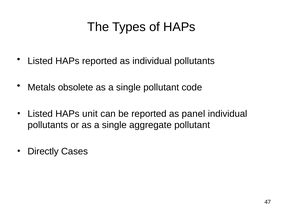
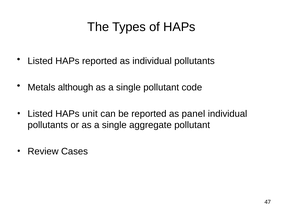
obsolete: obsolete -> although
Directly: Directly -> Review
